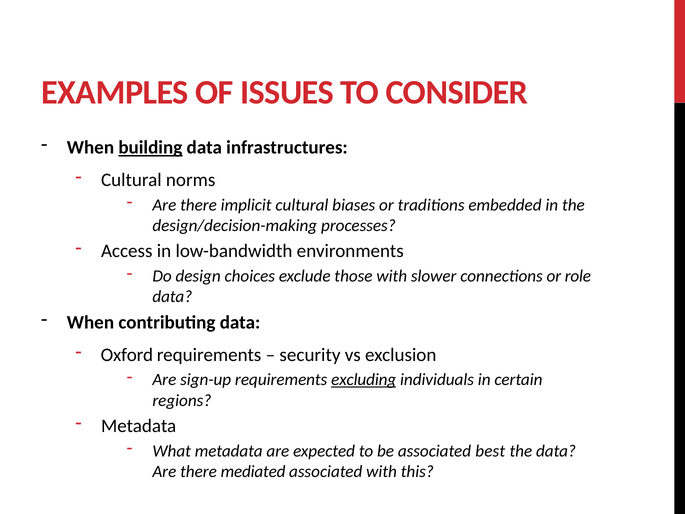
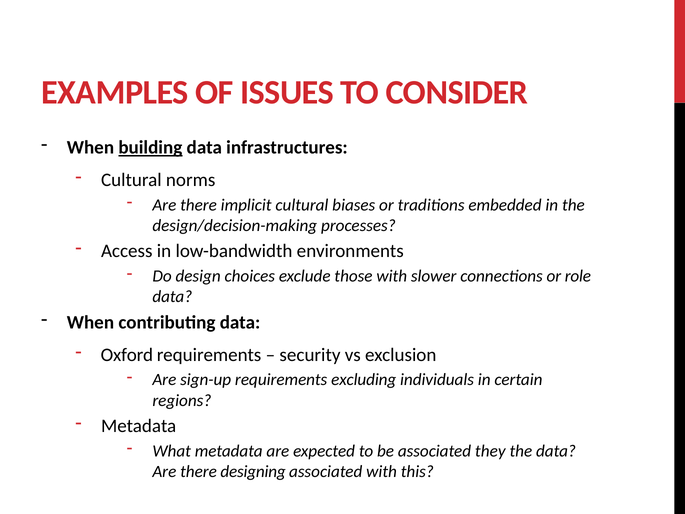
excluding underline: present -> none
best: best -> they
mediated: mediated -> designing
